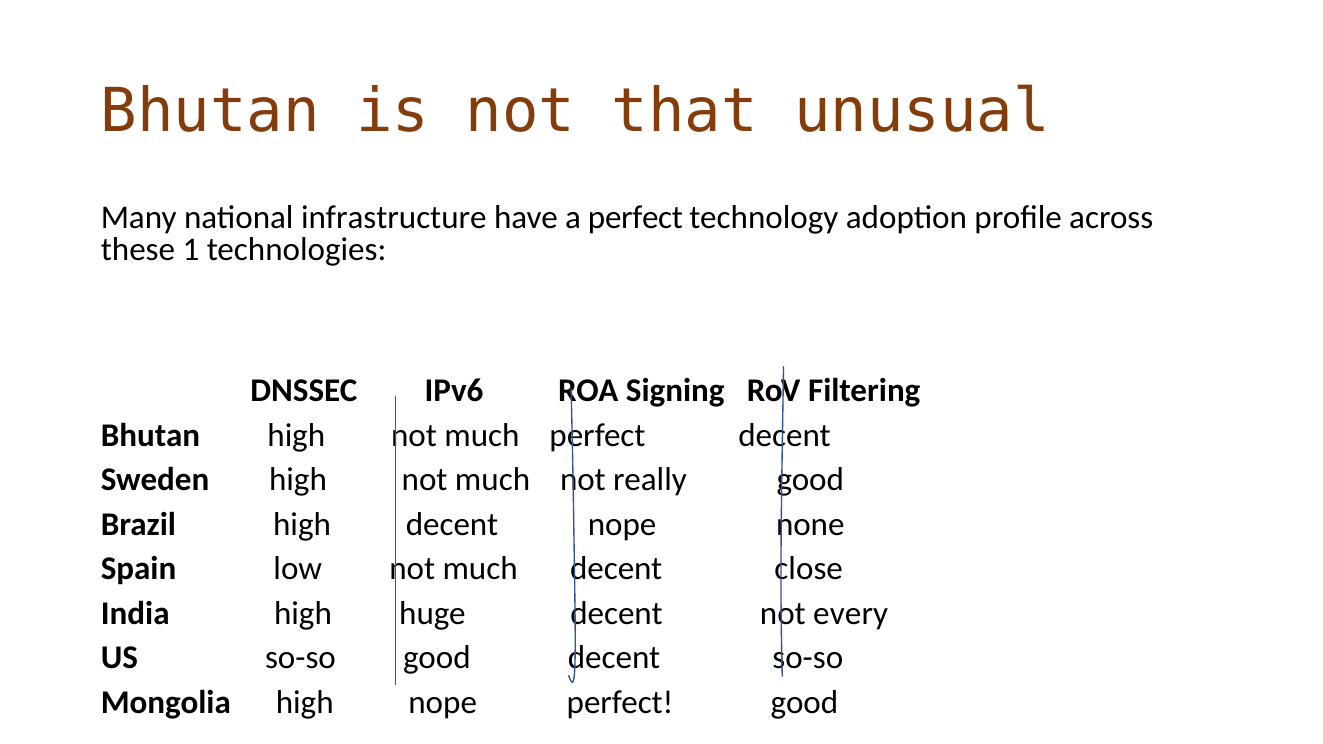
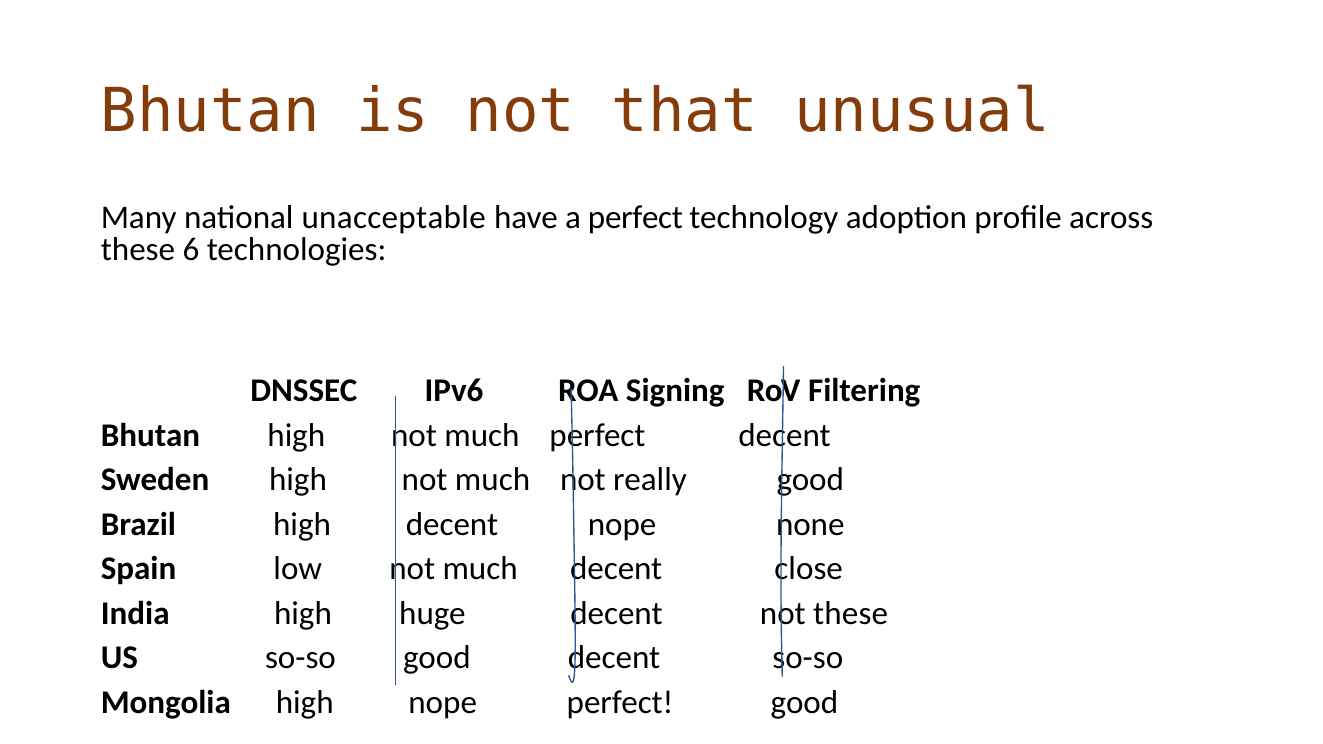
infrastructure: infrastructure -> unacceptable
1: 1 -> 6
not every: every -> these
